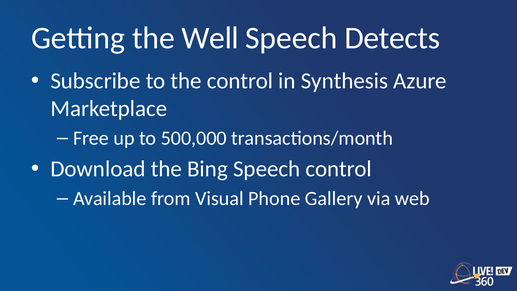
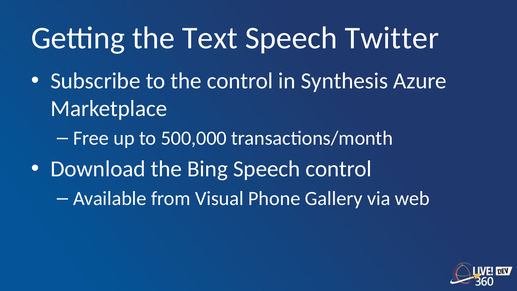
Well: Well -> Text
Detects: Detects -> Twitter
